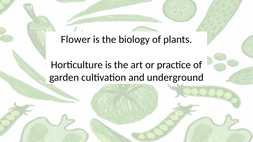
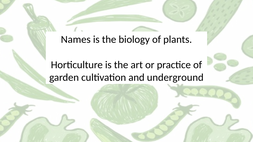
Flower: Flower -> Names
